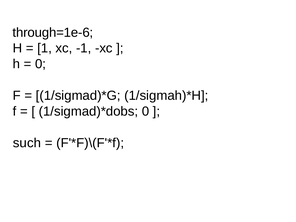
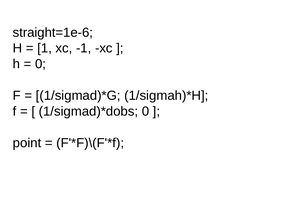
through=1e-6: through=1e-6 -> straight=1e-6
such: such -> point
